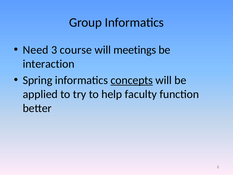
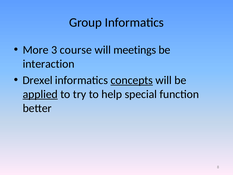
Need: Need -> More
Spring: Spring -> Drexel
applied underline: none -> present
faculty: faculty -> special
